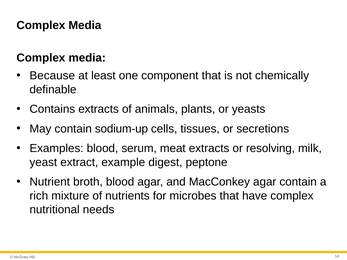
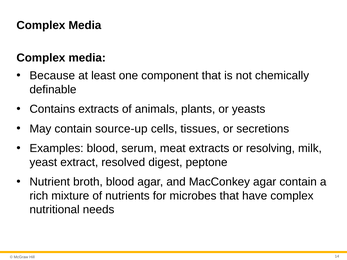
sodium-up: sodium-up -> source-up
example: example -> resolved
